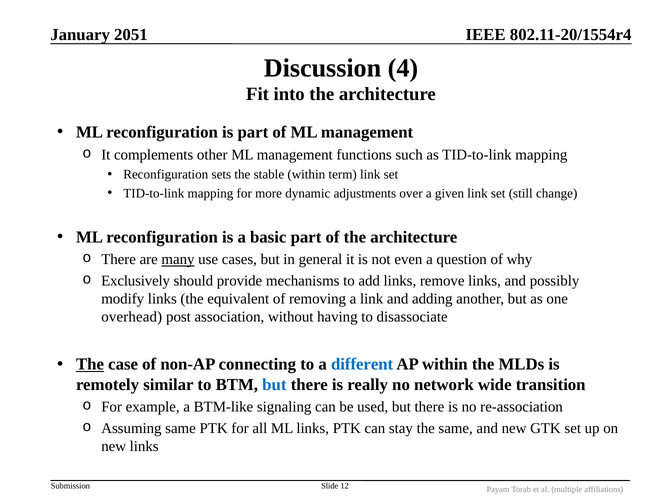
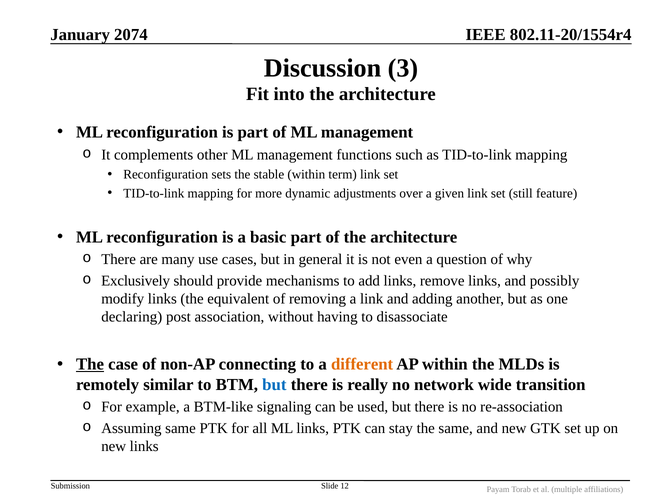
2051: 2051 -> 2074
4: 4 -> 3
change: change -> feature
many underline: present -> none
overhead: overhead -> declaring
different colour: blue -> orange
